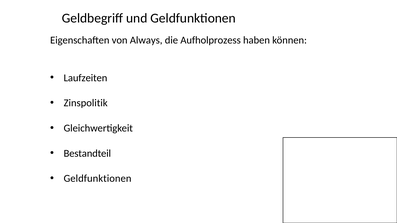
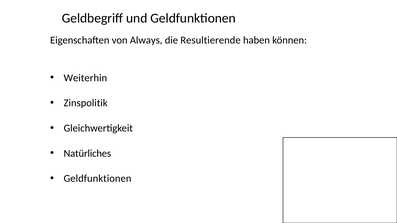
Aufholprozess: Aufholprozess -> Resultierende
Laufzeiten: Laufzeiten -> Weiterhin
Bestandteil: Bestandteil -> Natürliches
